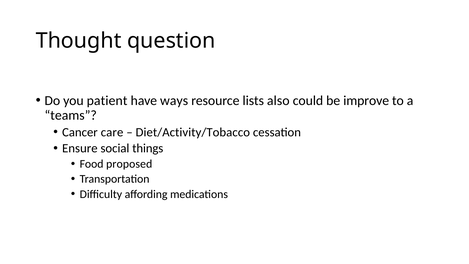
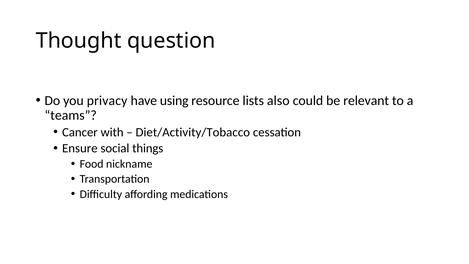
patient: patient -> privacy
ways: ways -> using
improve: improve -> relevant
care: care -> with
proposed: proposed -> nickname
